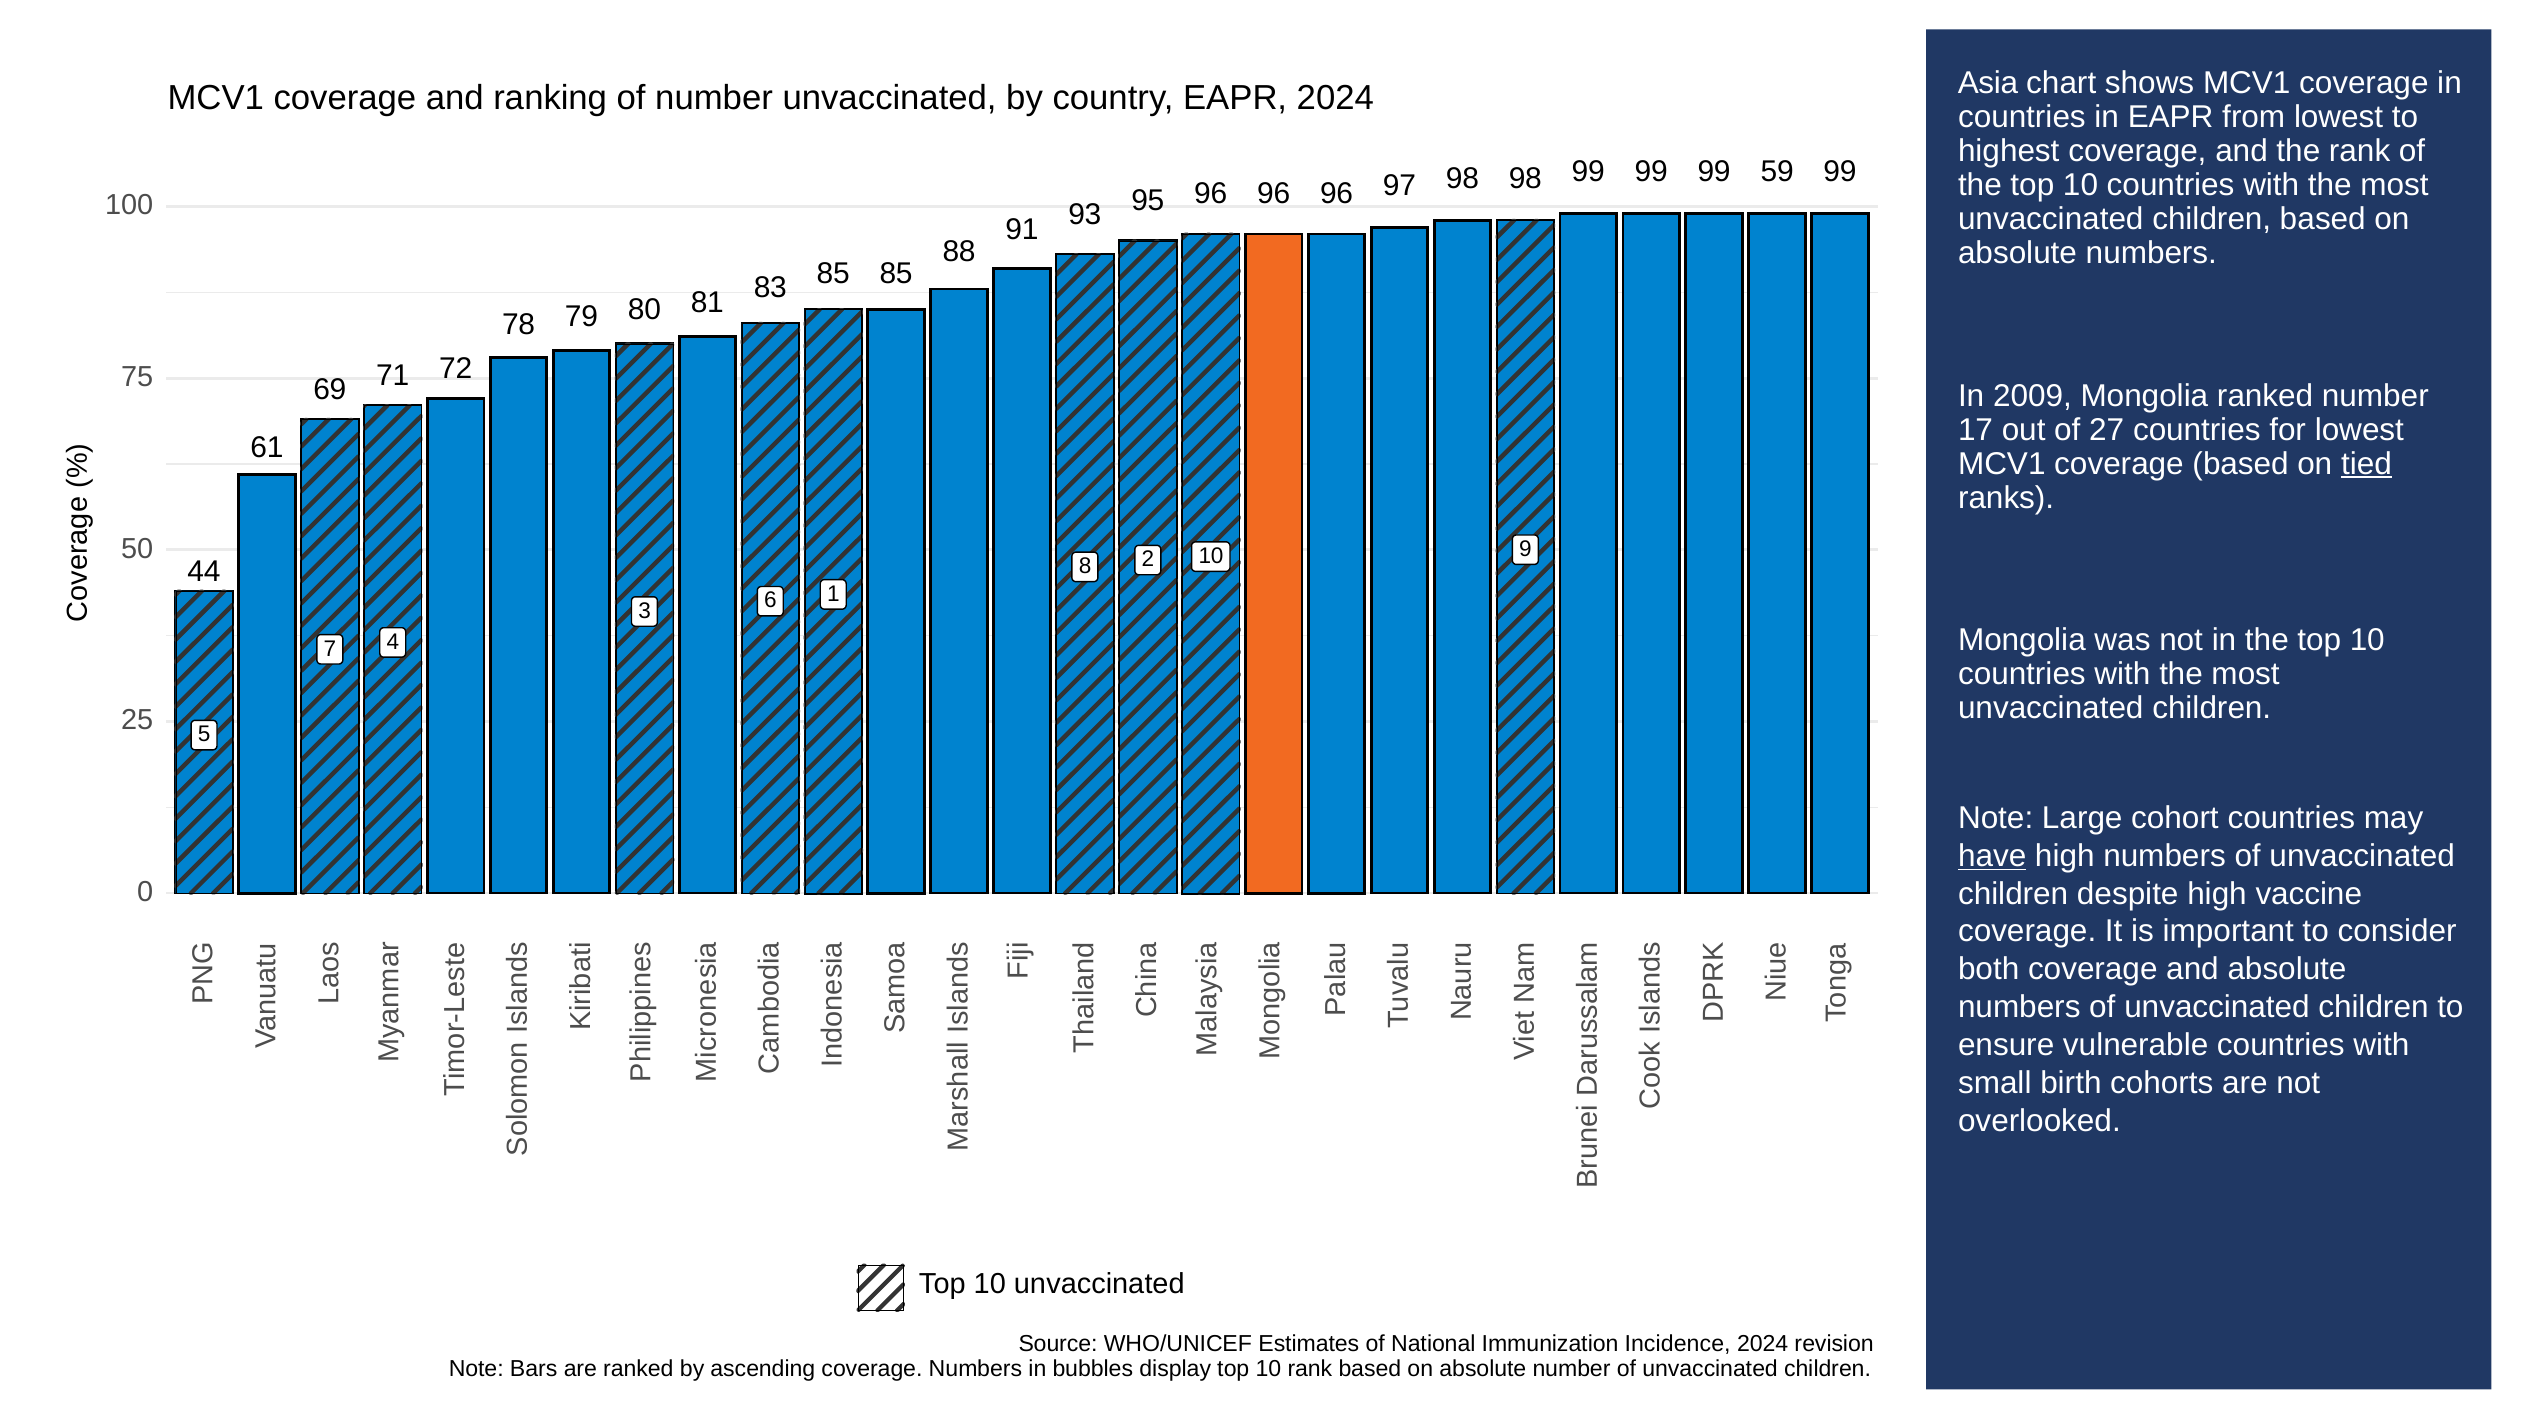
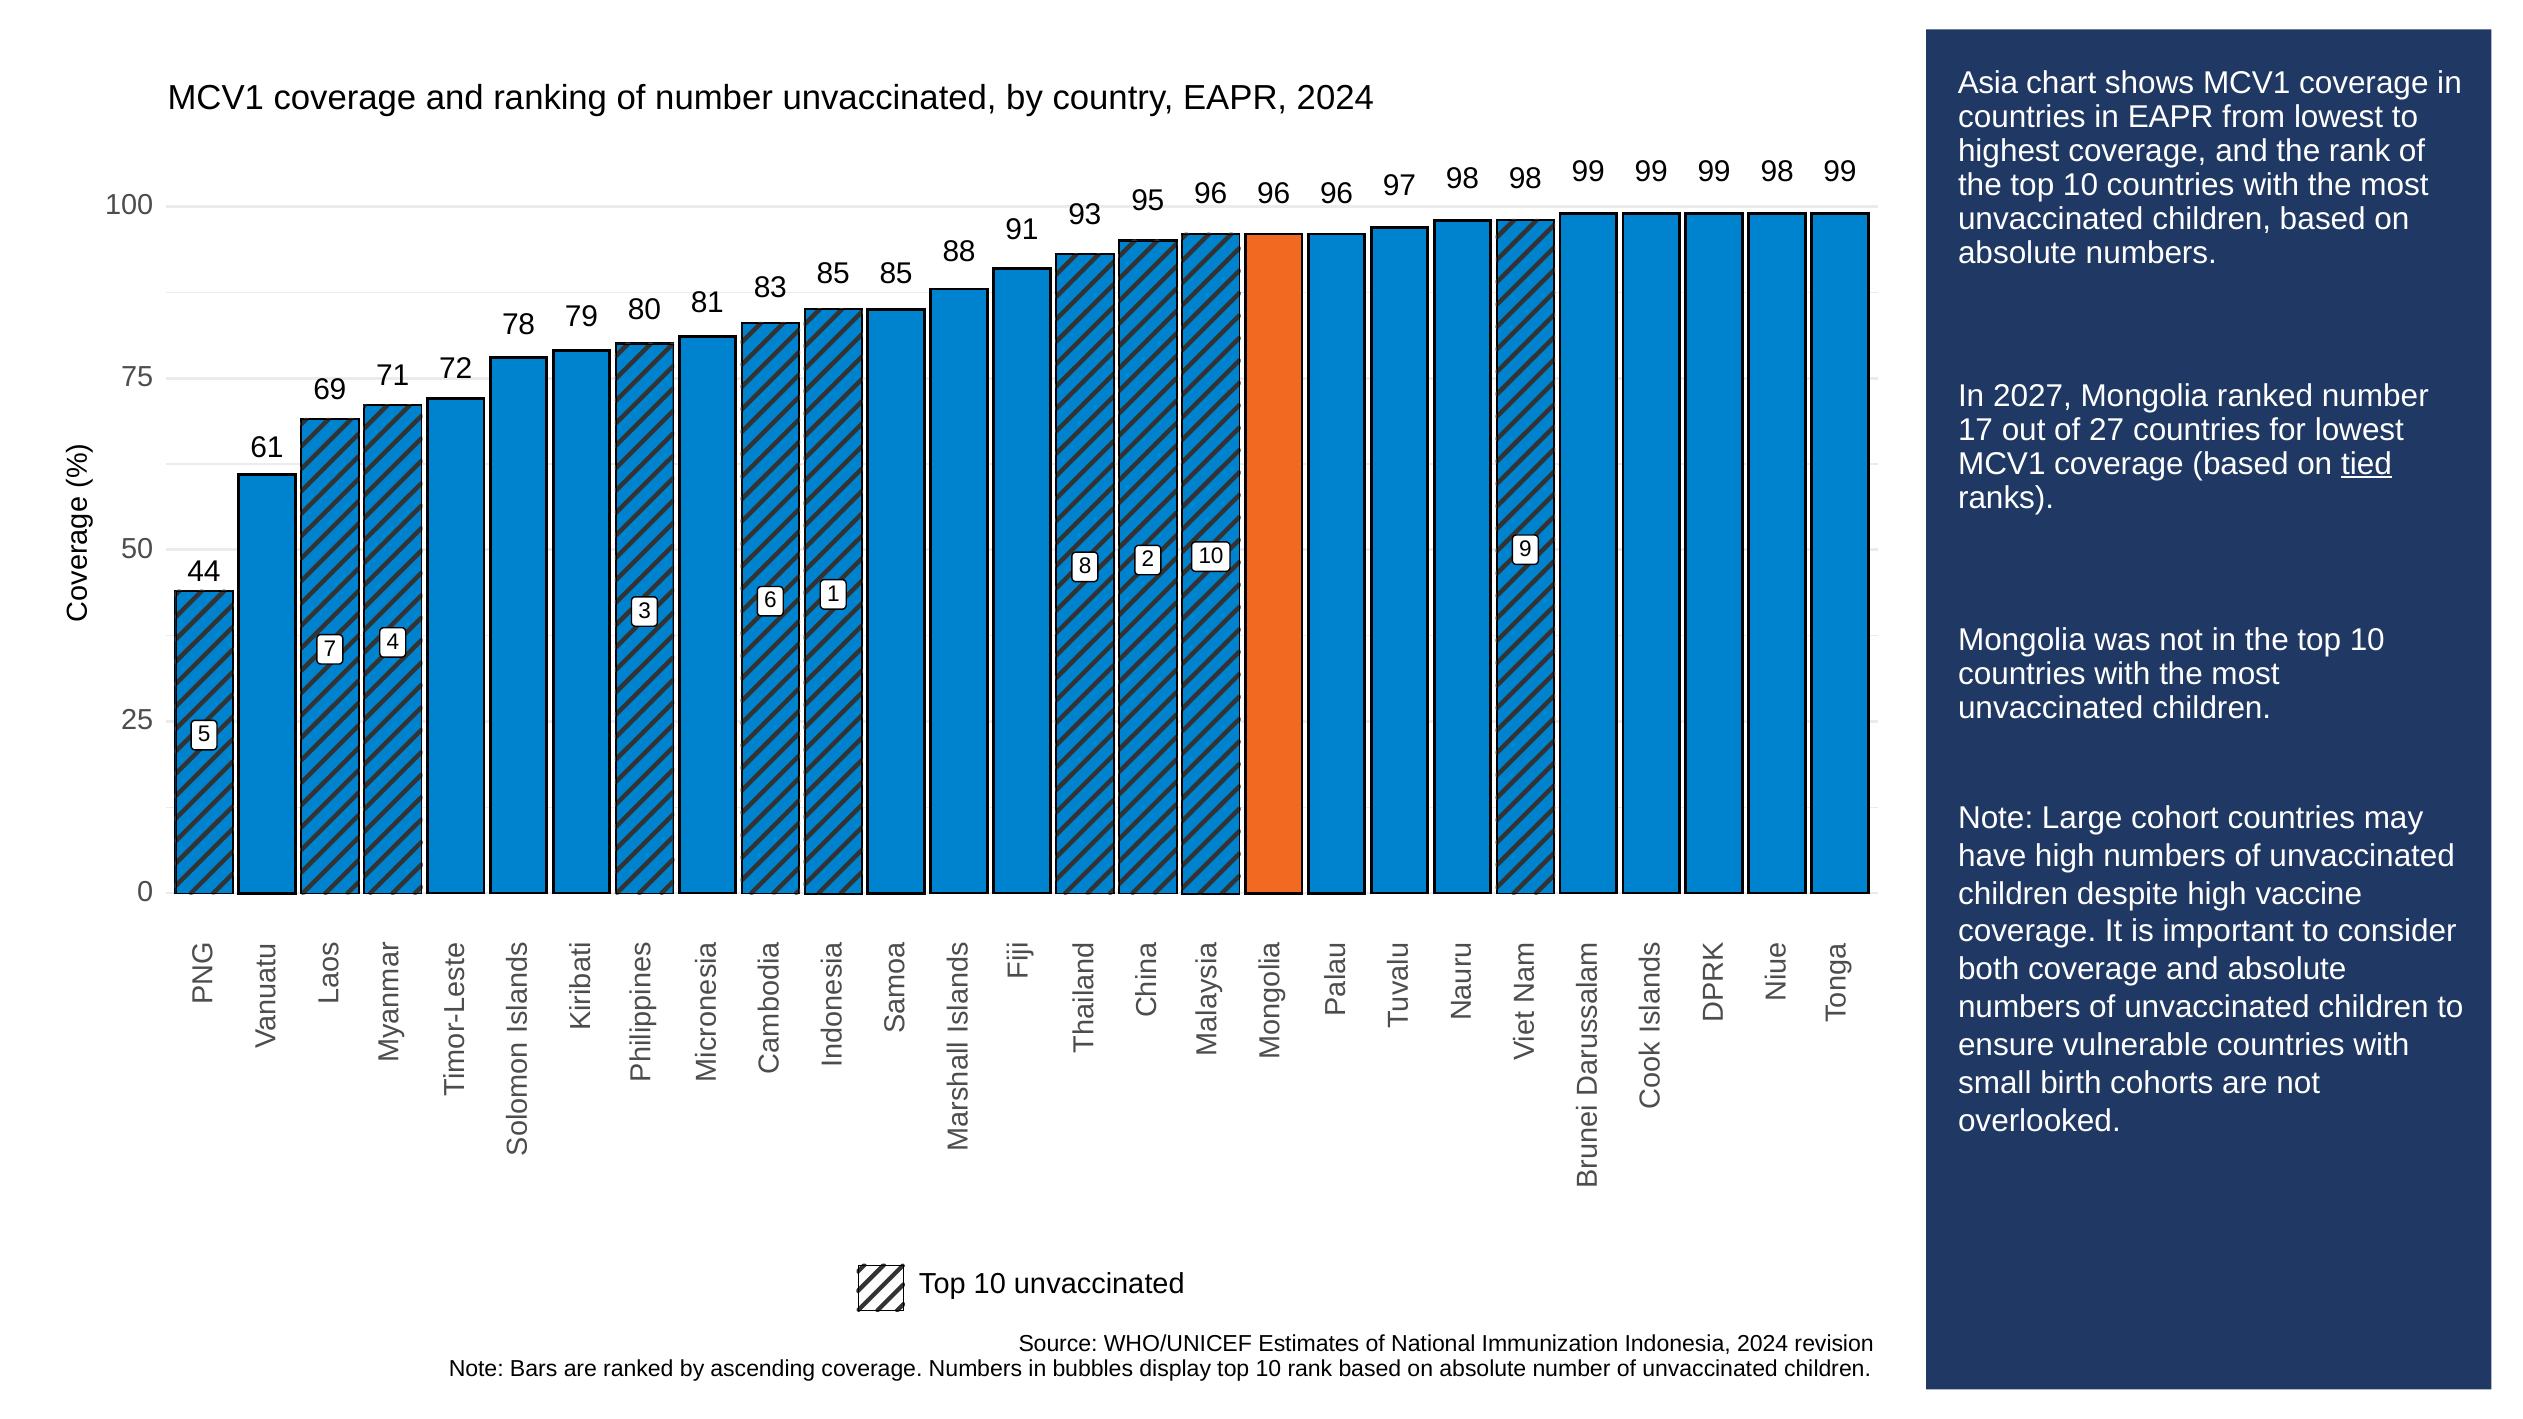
99 59: 59 -> 98
2009: 2009 -> 2027
have underline: present -> none
Incidence: Incidence -> Indonesia
